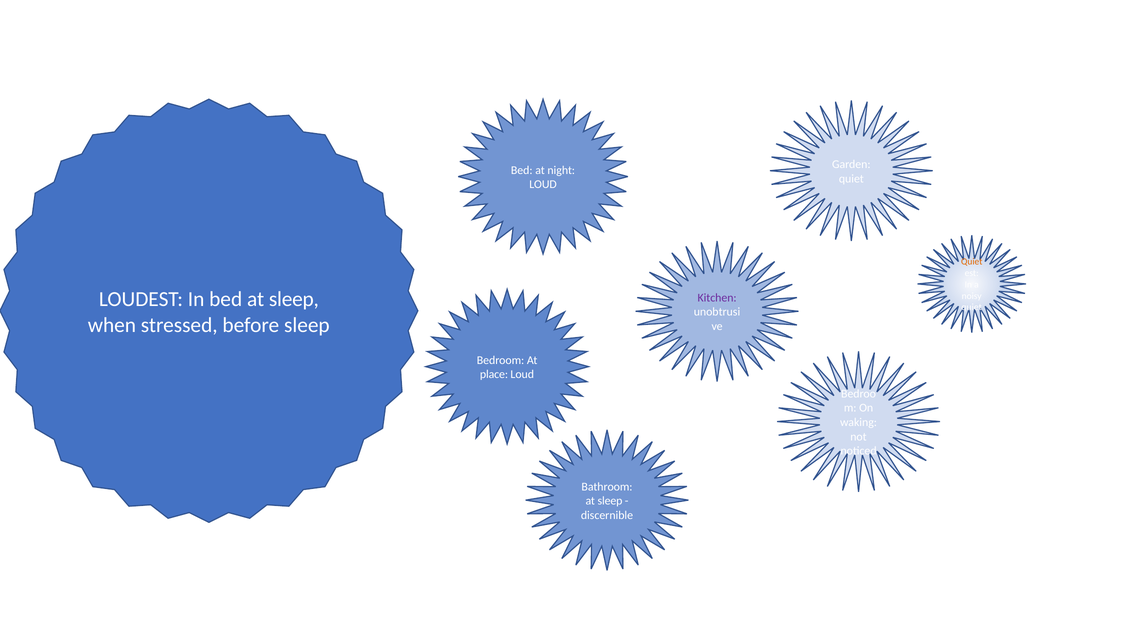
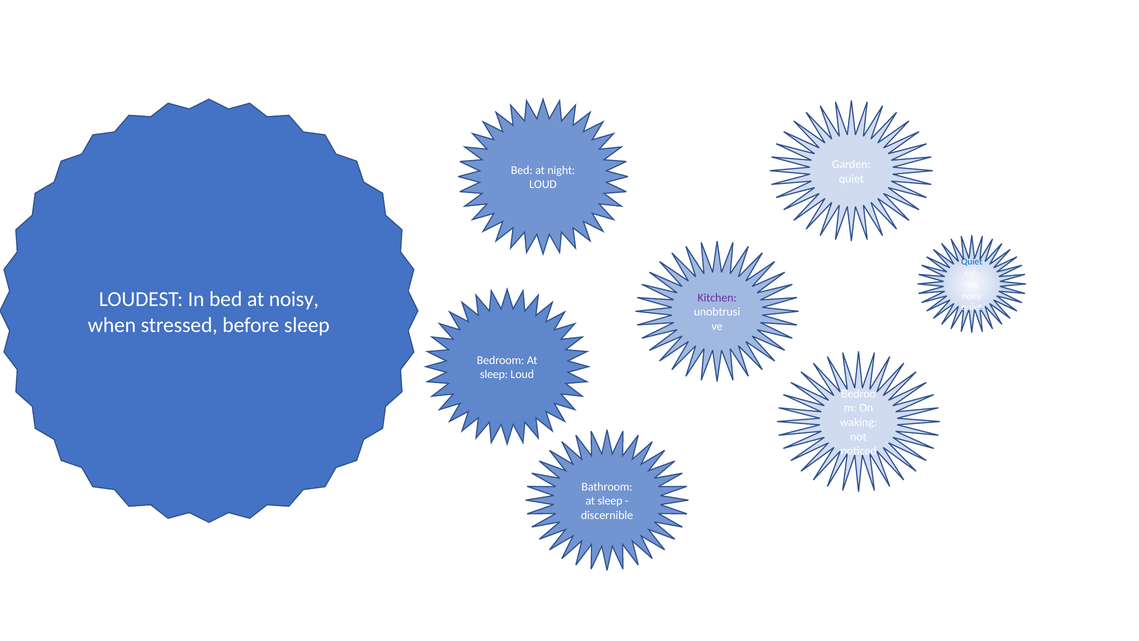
Quiet at (972, 262) colour: orange -> blue
bed at sleep: sleep -> noisy
place at (494, 374): place -> sleep
